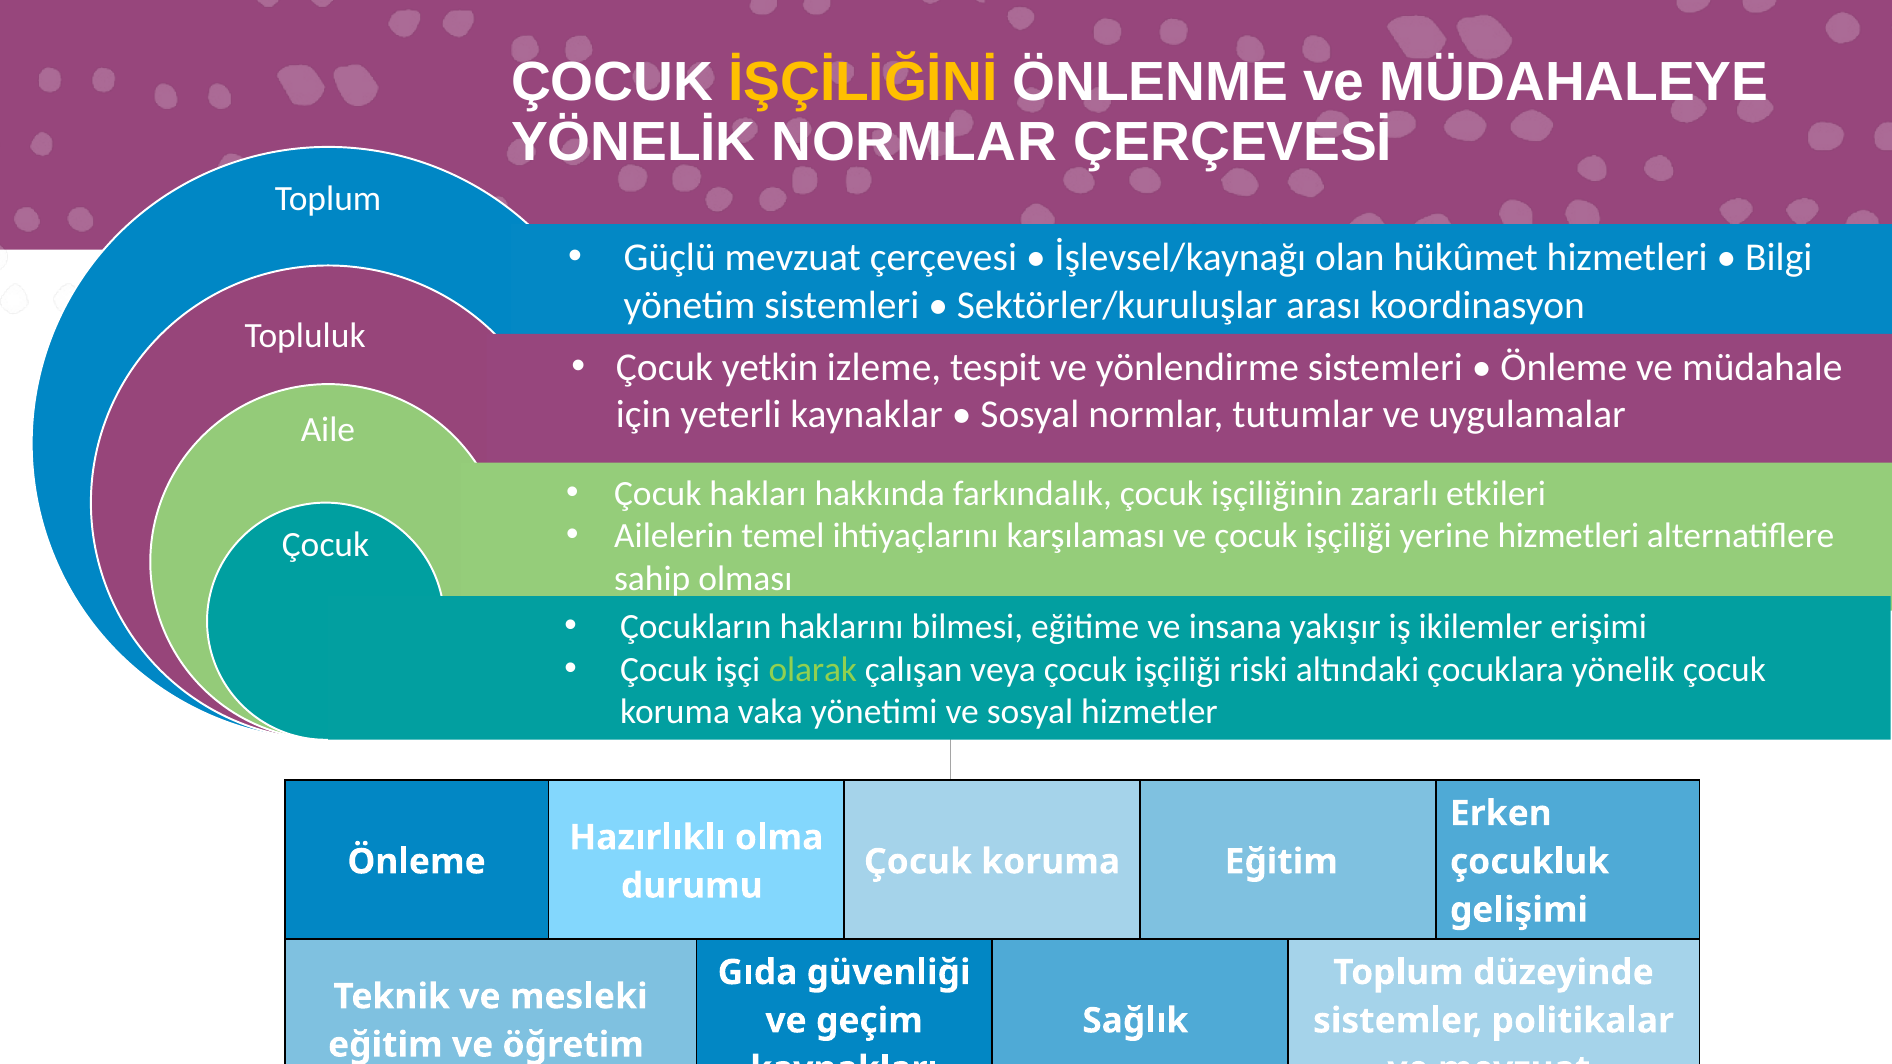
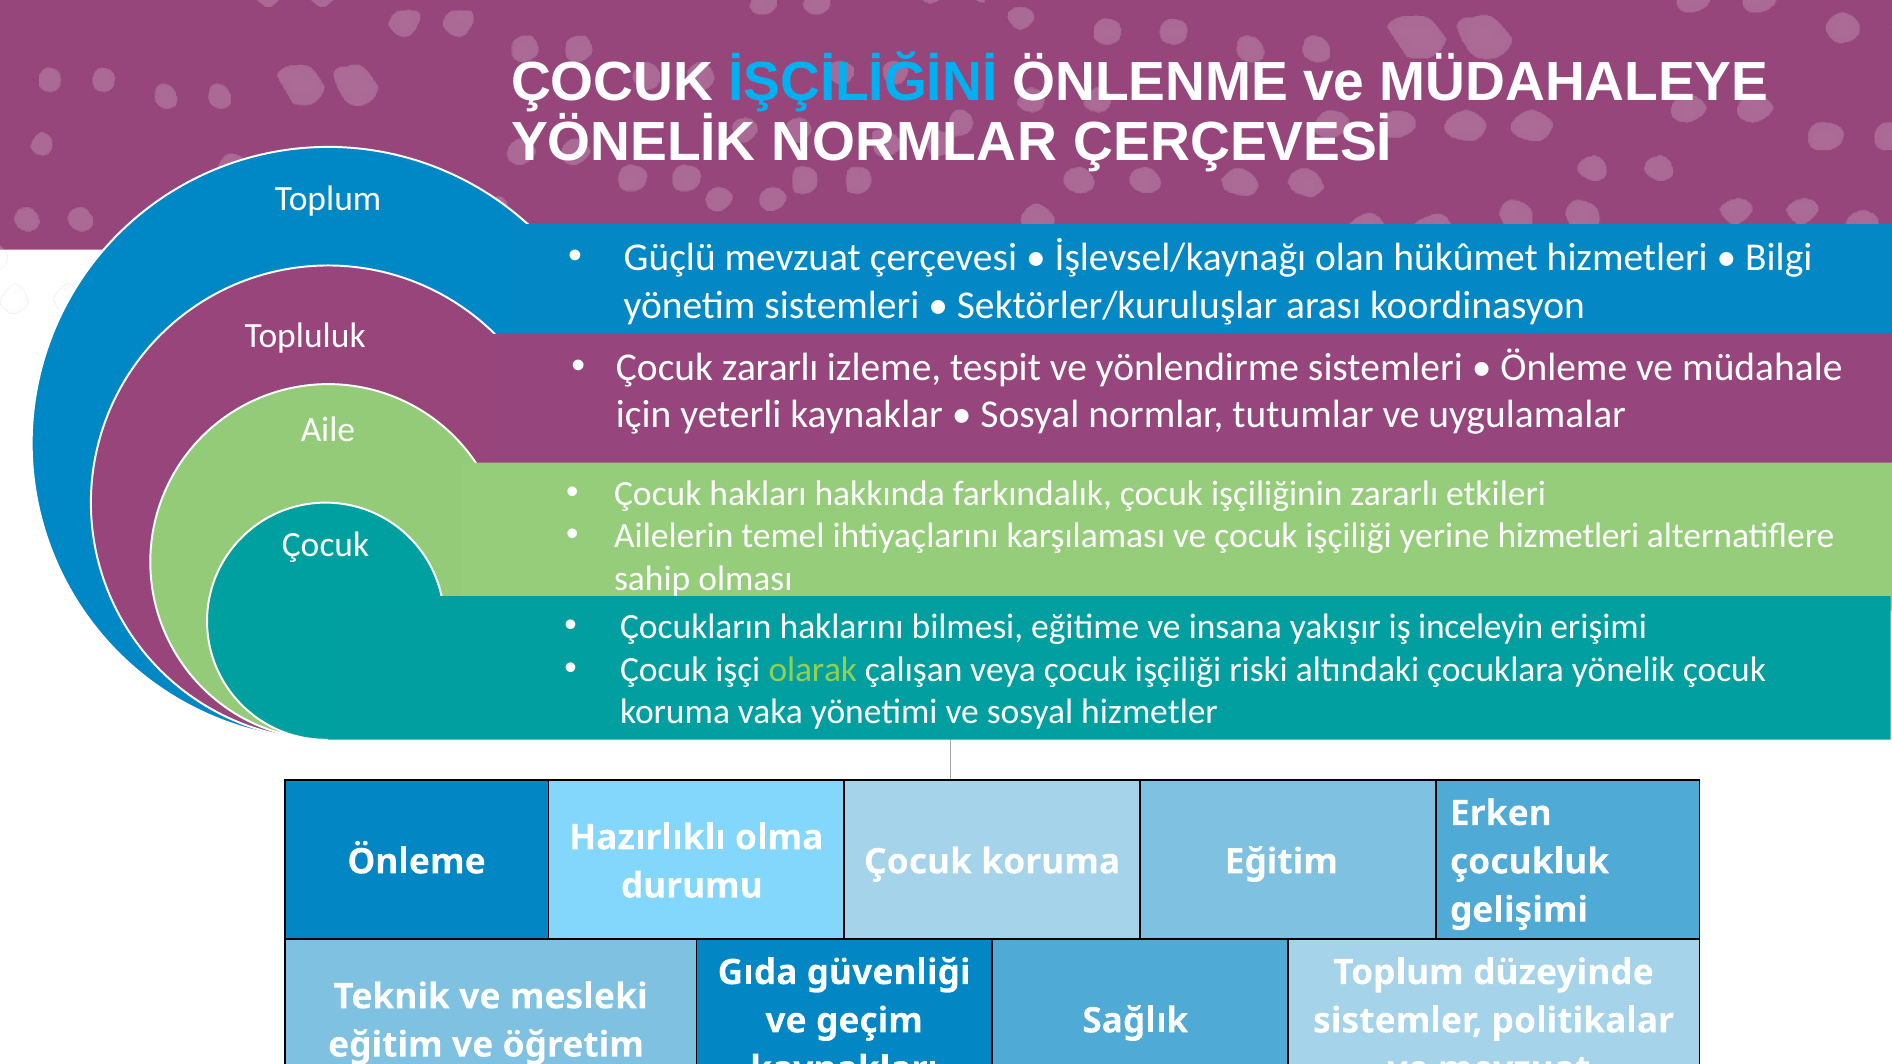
İŞÇİLİĞİNİ colour: yellow -> light blue
Çocuk yetkin: yetkin -> zararlı
ikilemler: ikilemler -> inceleyin
